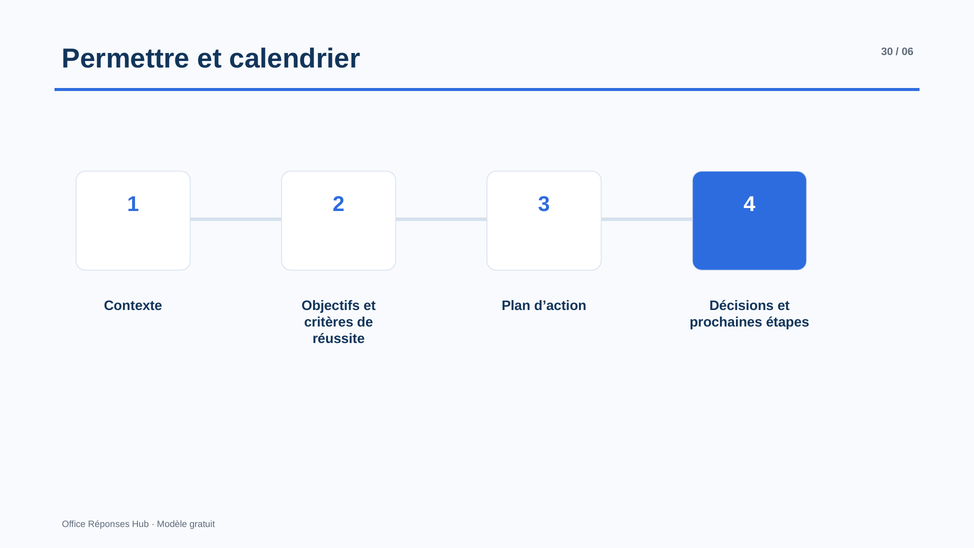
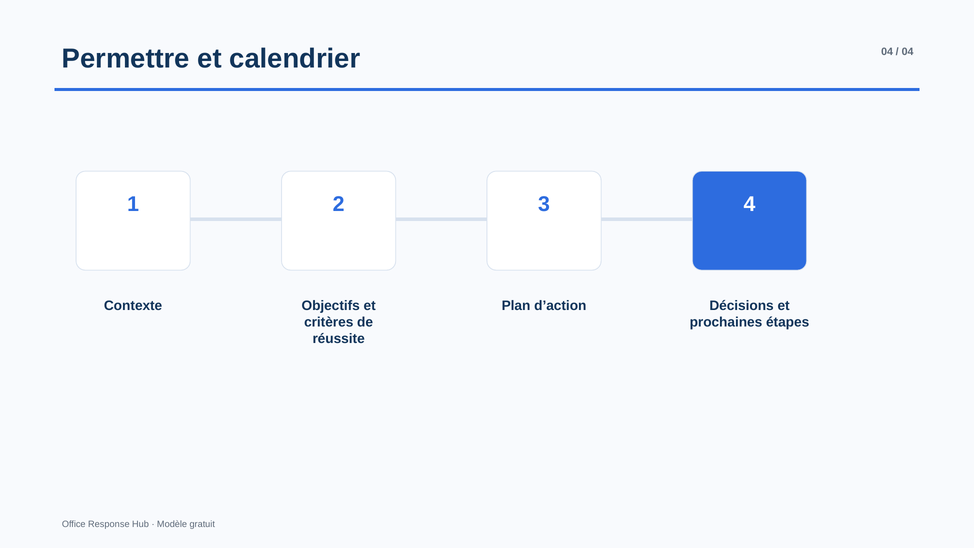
calendrier 30: 30 -> 04
06 at (908, 52): 06 -> 04
Réponses: Réponses -> Response
